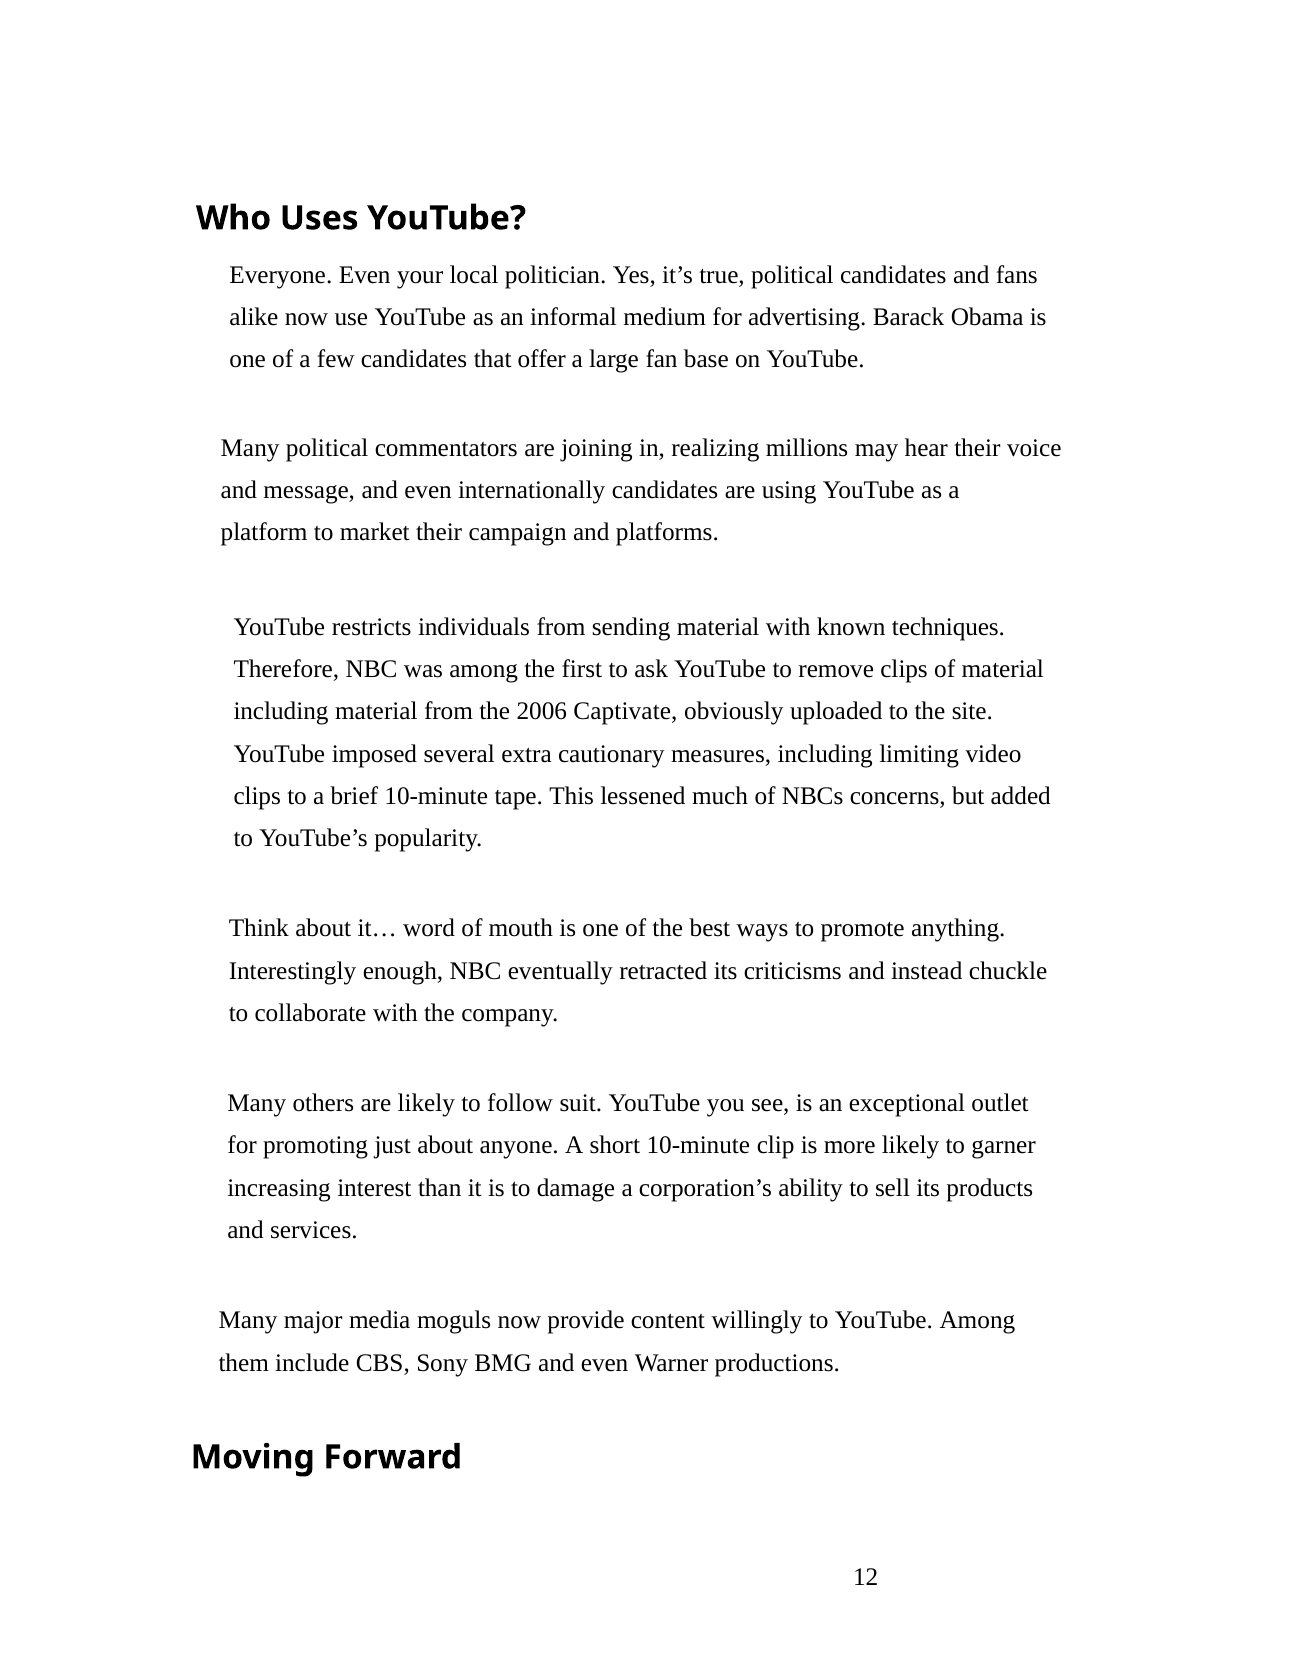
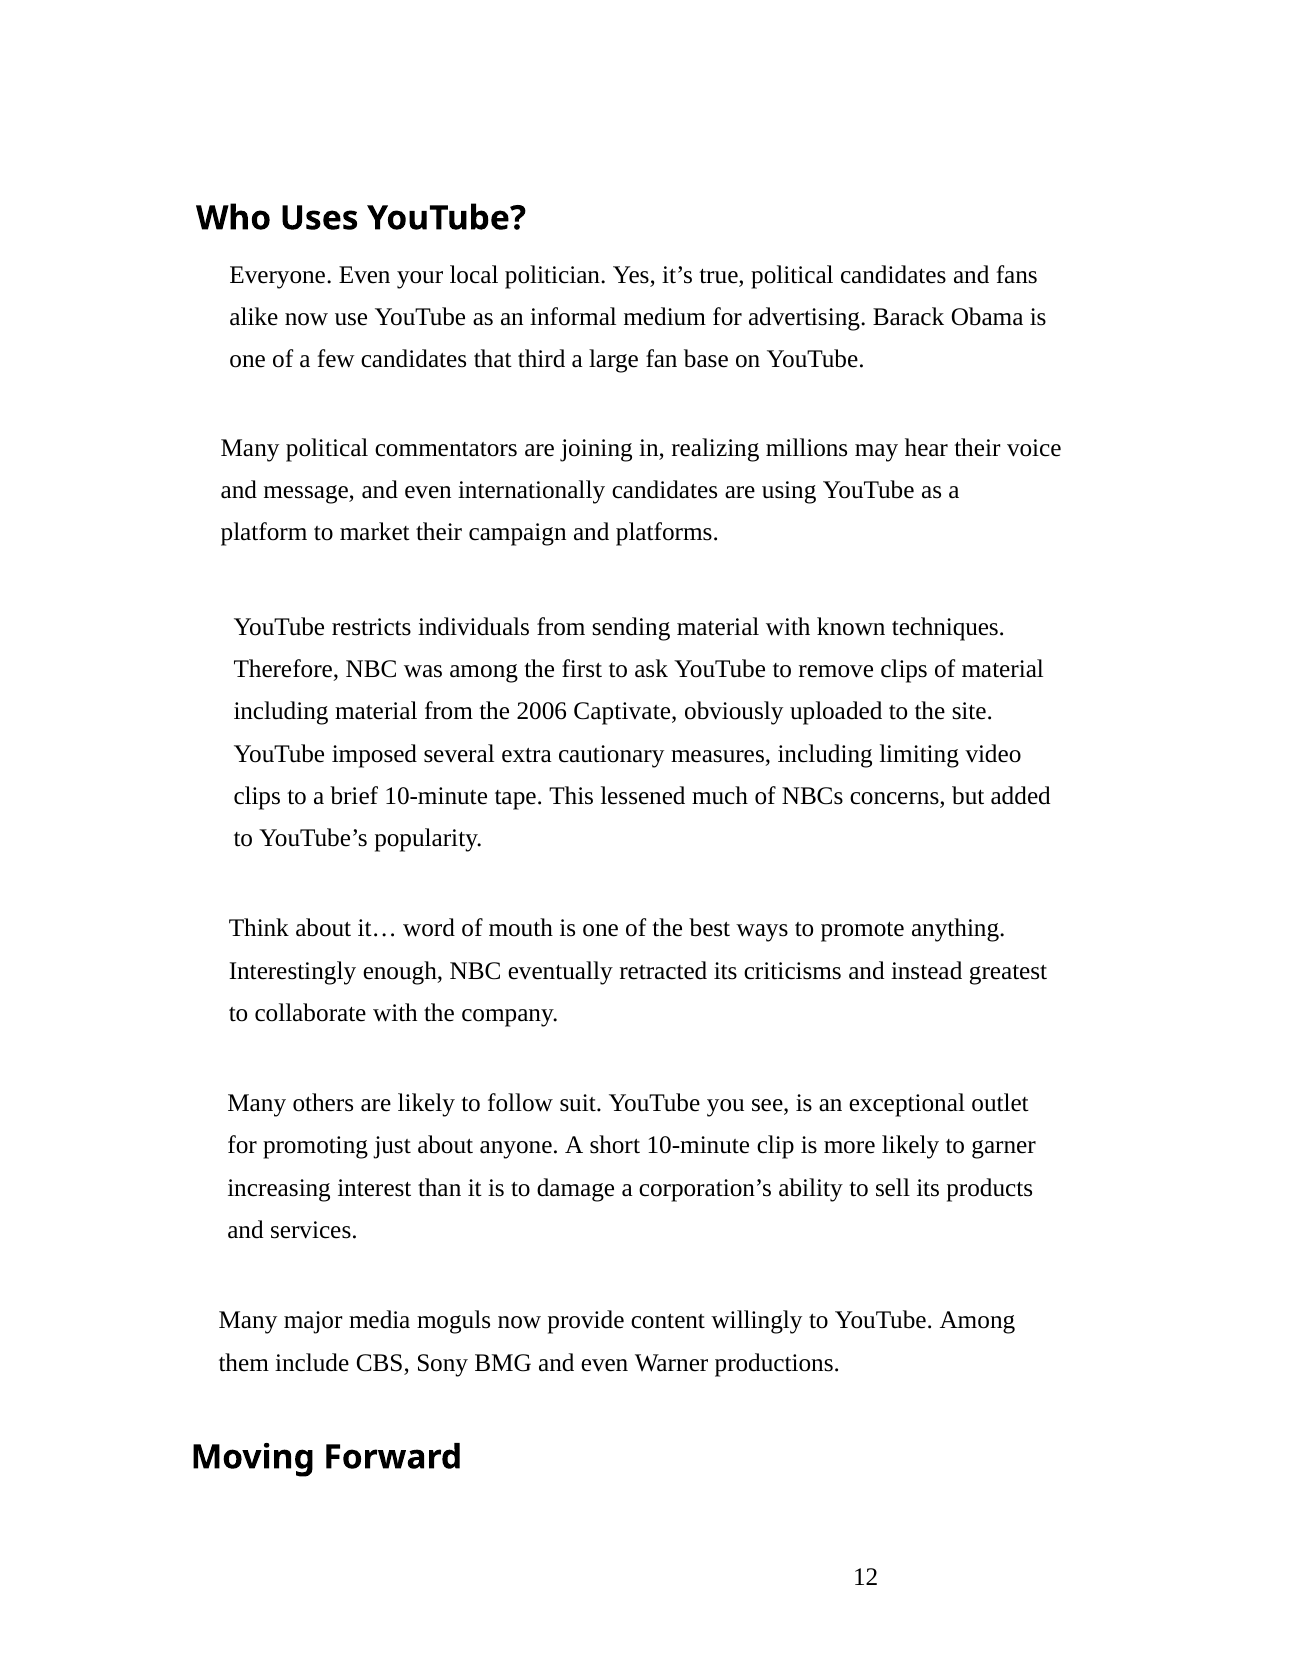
offer: offer -> third
chuckle: chuckle -> greatest
